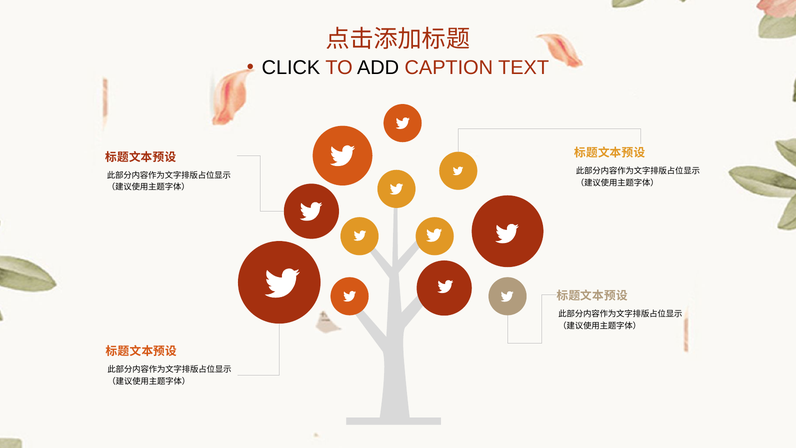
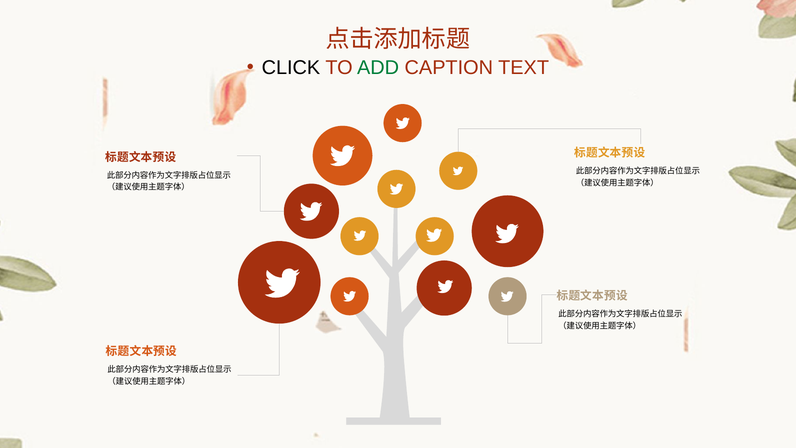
ADD colour: black -> green
